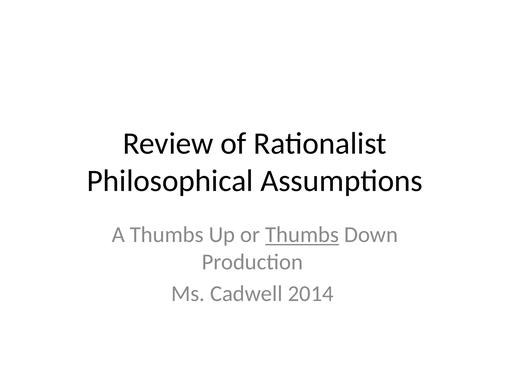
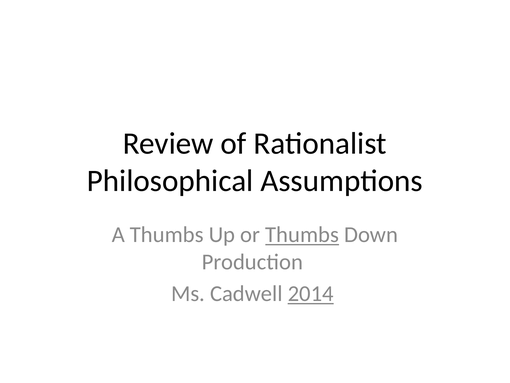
2014 underline: none -> present
